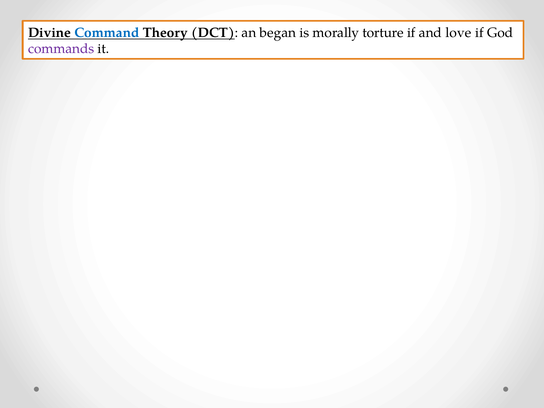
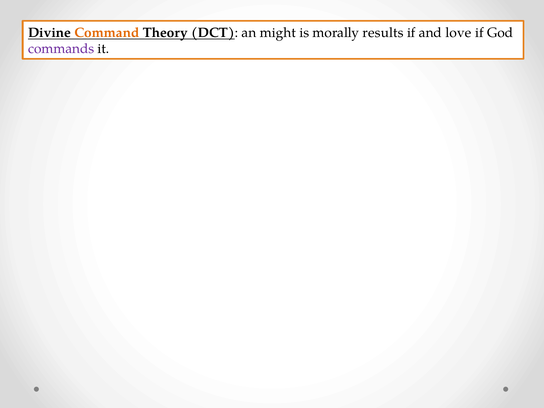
Command colour: blue -> orange
began: began -> might
torture: torture -> results
